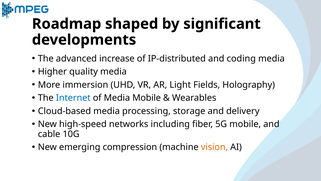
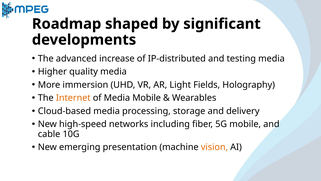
coding: coding -> testing
Internet colour: blue -> orange
compression: compression -> presentation
